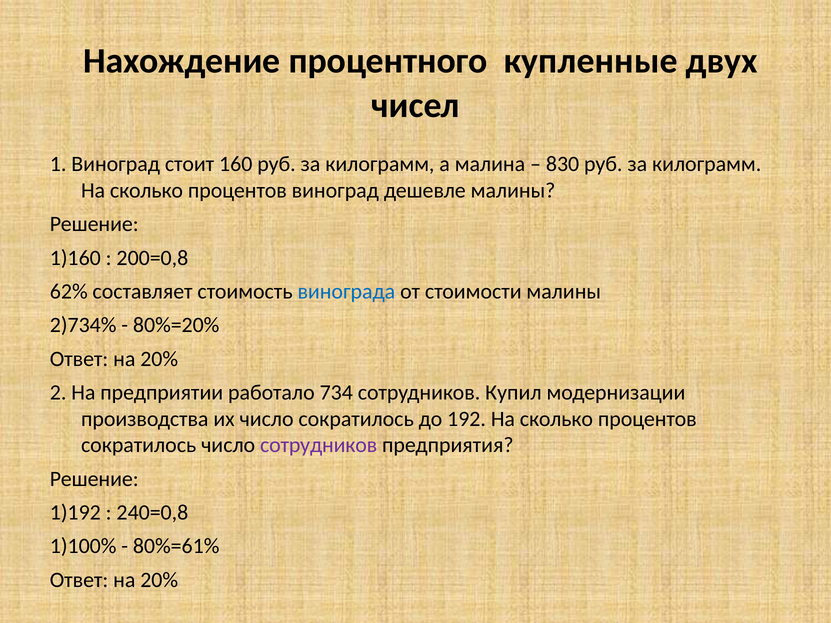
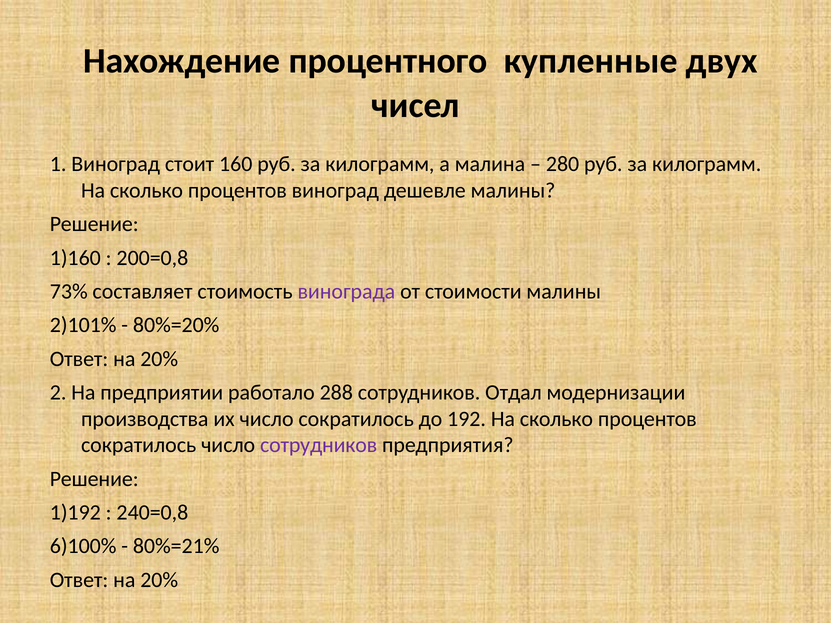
830: 830 -> 280
62%: 62% -> 73%
винограда colour: blue -> purple
2)734%: 2)734% -> 2)101%
734: 734 -> 288
Купил: Купил -> Отдал
1)100%: 1)100% -> 6)100%
80%=61%: 80%=61% -> 80%=21%
